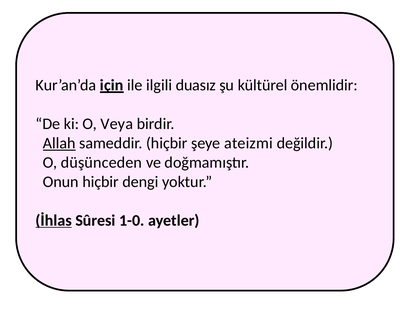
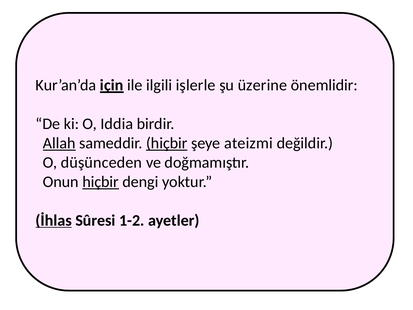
duasız: duasız -> işlerle
kültürel: kültürel -> üzerine
Veya: Veya -> Iddia
hiçbir at (167, 143) underline: none -> present
hiçbir at (101, 182) underline: none -> present
1-0: 1-0 -> 1-2
